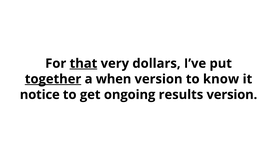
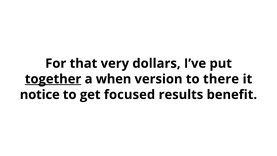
that underline: present -> none
know: know -> there
ongoing: ongoing -> focused
results version: version -> benefit
